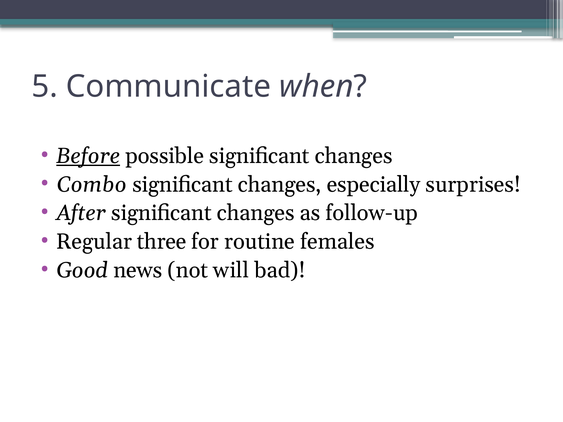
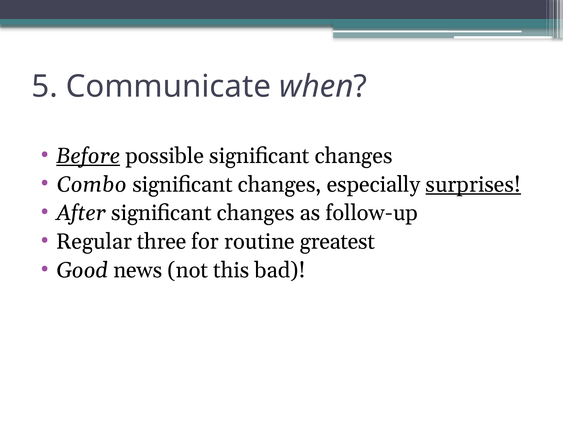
surprises underline: none -> present
females: females -> greatest
will: will -> this
